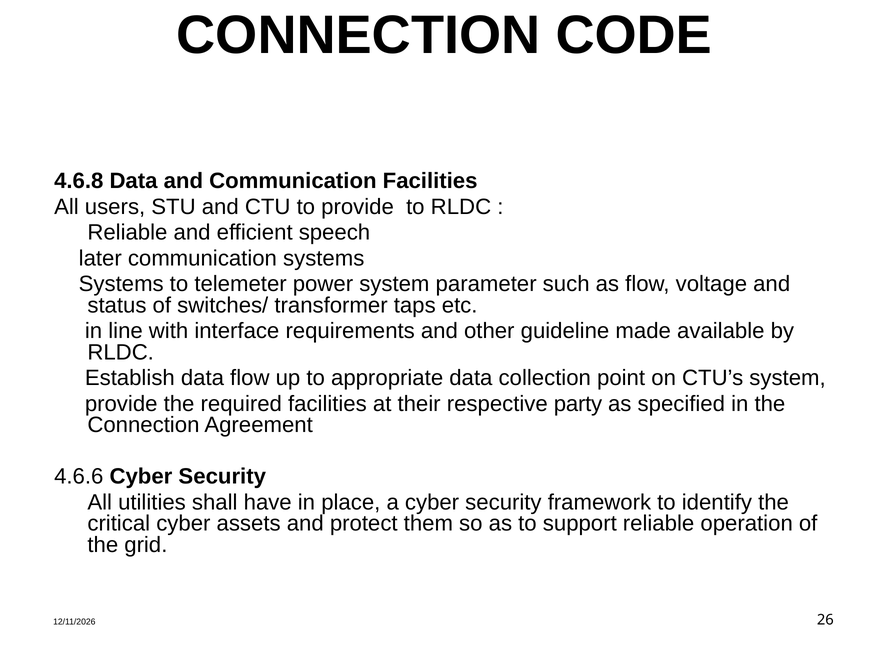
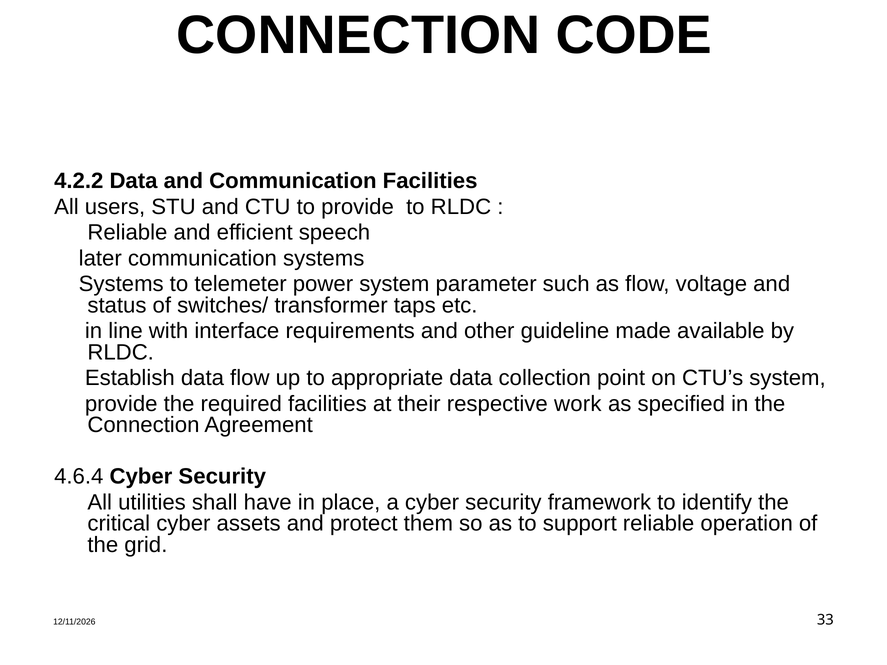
4.6.8: 4.6.8 -> 4.2.2
party: party -> work
4.6.6: 4.6.6 -> 4.6.4
26: 26 -> 33
